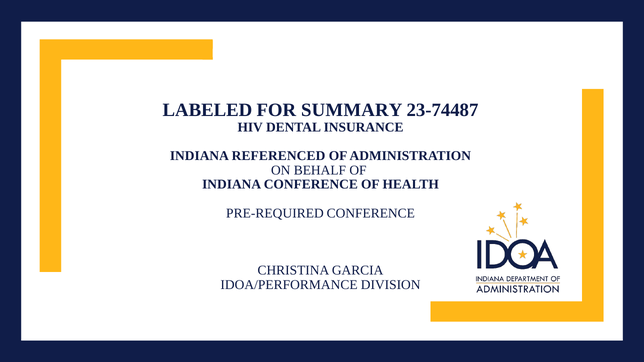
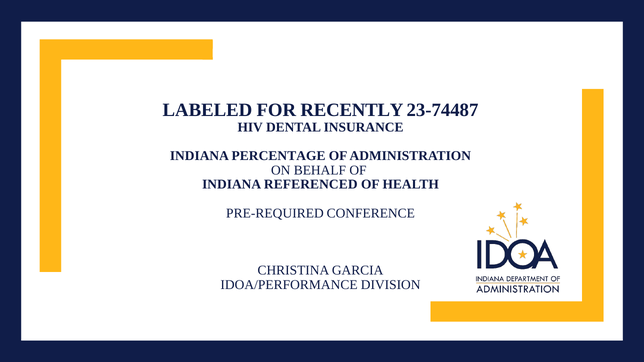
SUMMARY: SUMMARY -> RECENTLY
REFERENCED: REFERENCED -> PERCENTAGE
INDIANA CONFERENCE: CONFERENCE -> REFERENCED
